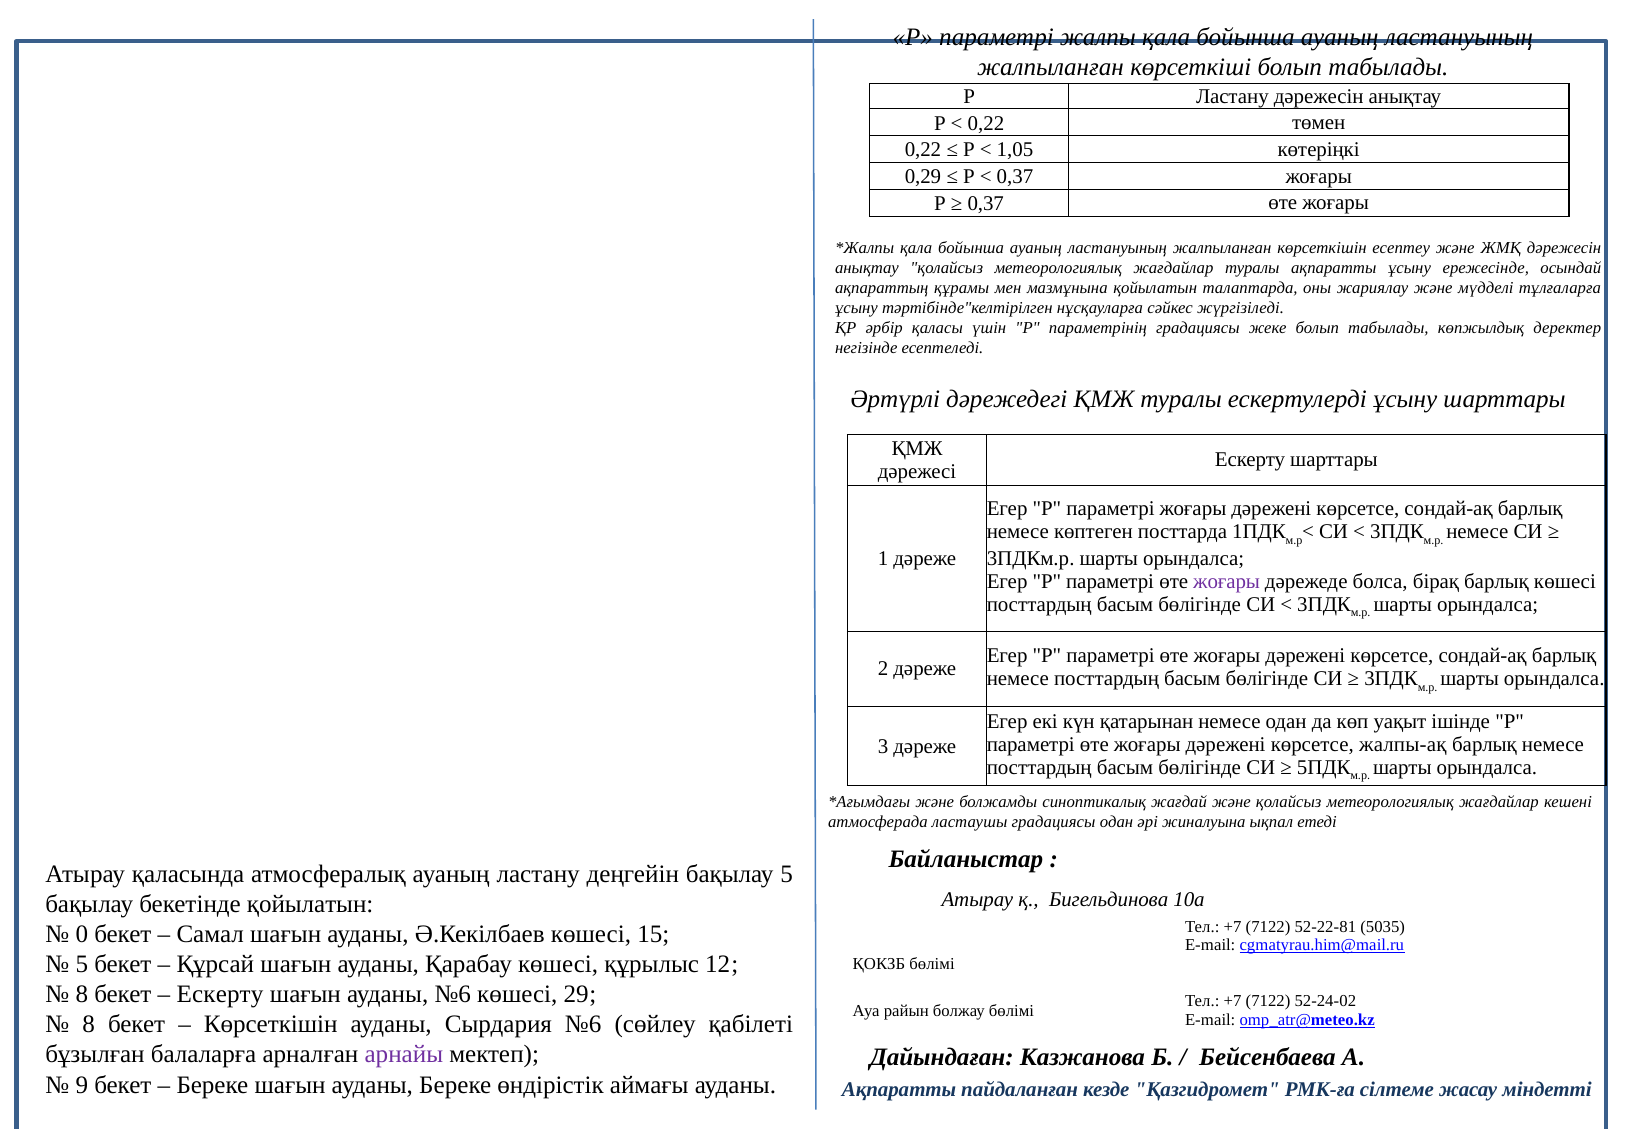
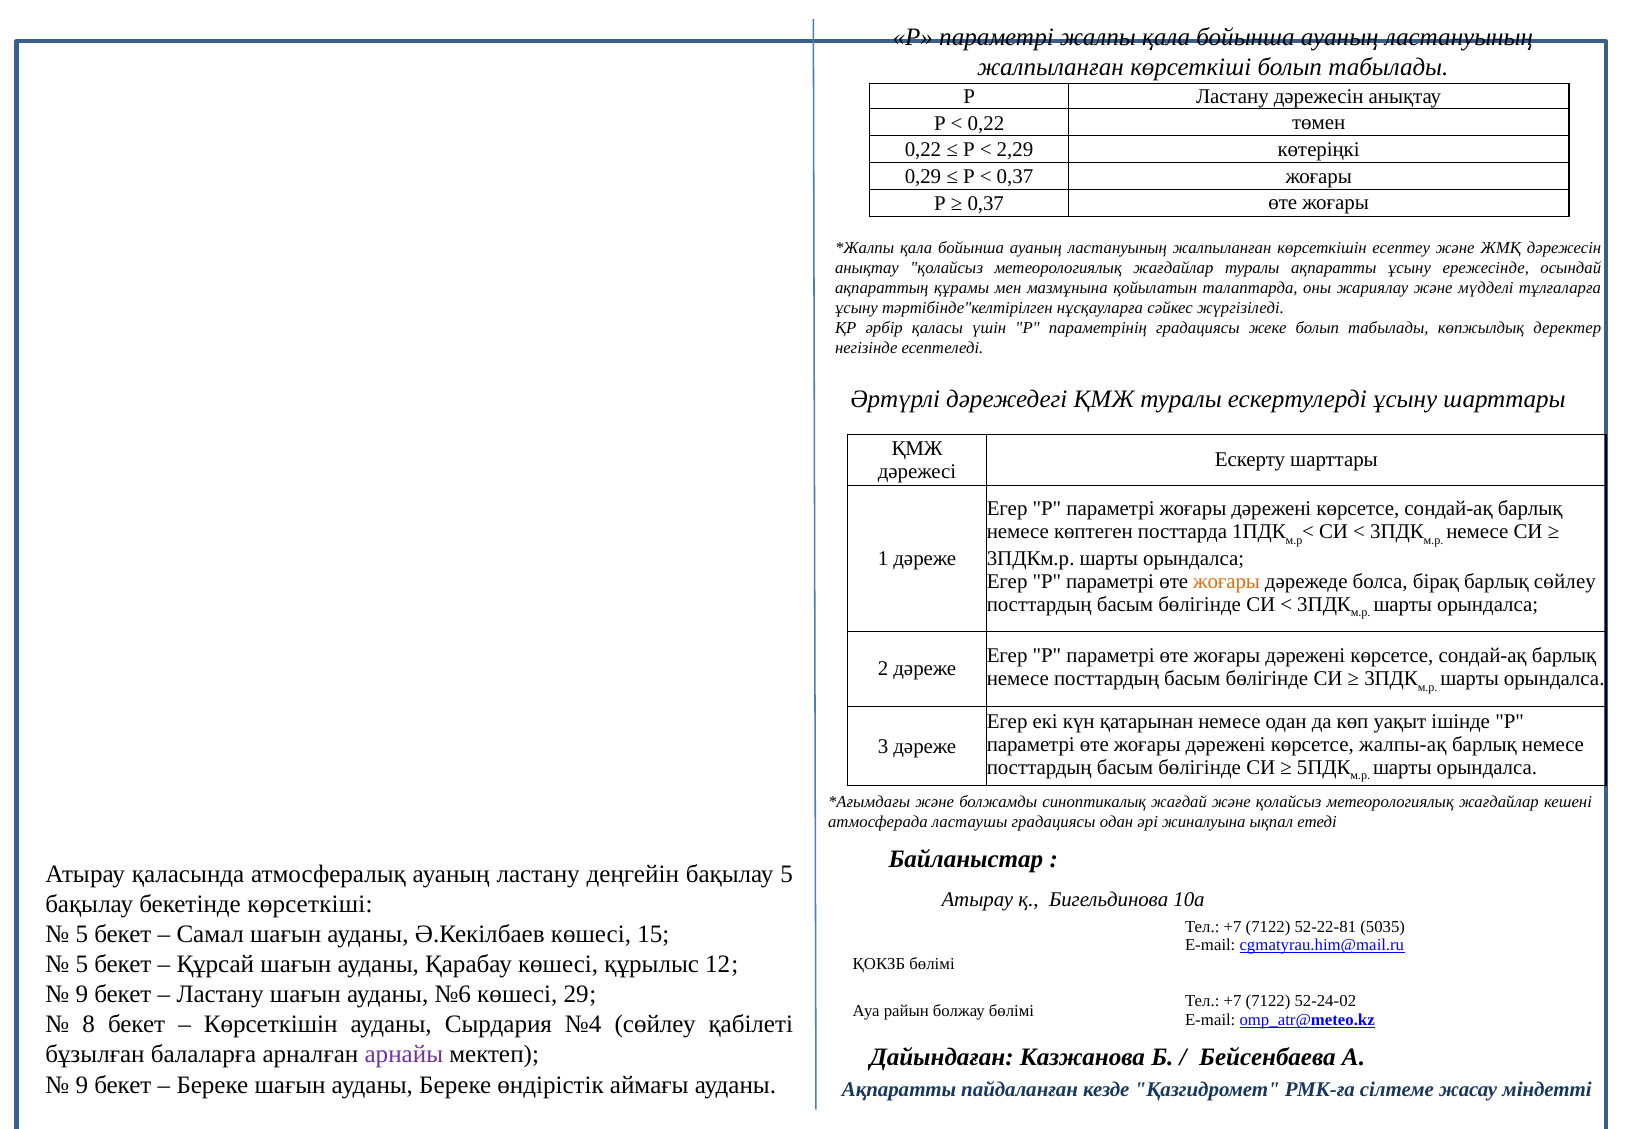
1,05: 1,05 -> 2,29
жоғары at (1227, 582) colour: purple -> orange
барлық көшесі: көшесі -> сөйлеу
бекетінде қойылатын: қойылатын -> көрсеткіші
0 at (82, 935): 0 -> 5
8 at (82, 995): 8 -> 9
Ескерту at (220, 995): Ескерту -> Ластану
Сырдария №6: №6 -> №4
